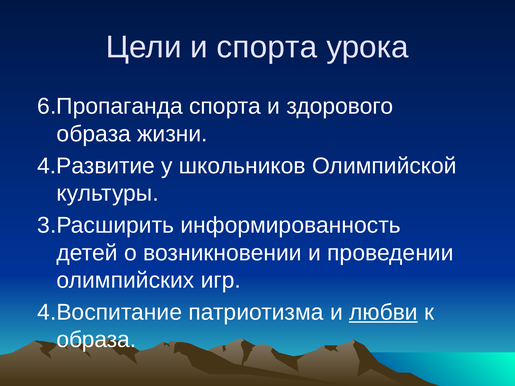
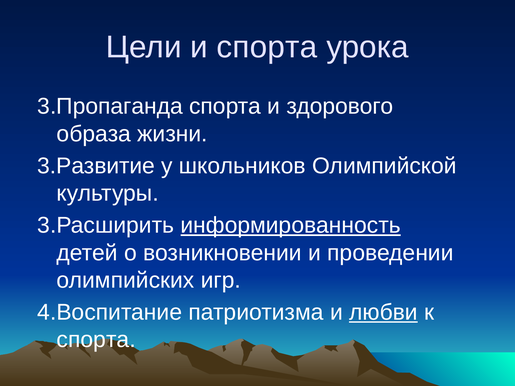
6.Пропаганда: 6.Пропаганда -> 3.Пропаганда
4.Развитие: 4.Развитие -> 3.Развитие
информированность underline: none -> present
образа at (96, 340): образа -> спорта
